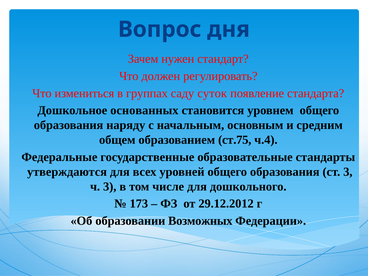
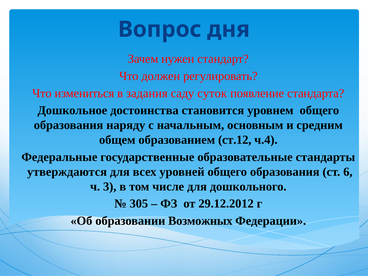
группах: группах -> задания
основанных: основанных -> достоинства
ст.75: ст.75 -> ст.12
ст 3: 3 -> 6
173: 173 -> 305
